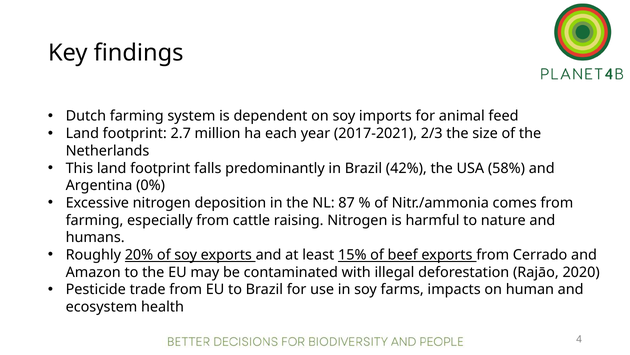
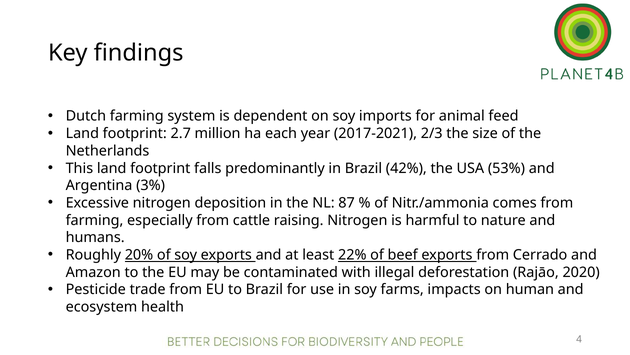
58%: 58% -> 53%
0%: 0% -> 3%
15%: 15% -> 22%
